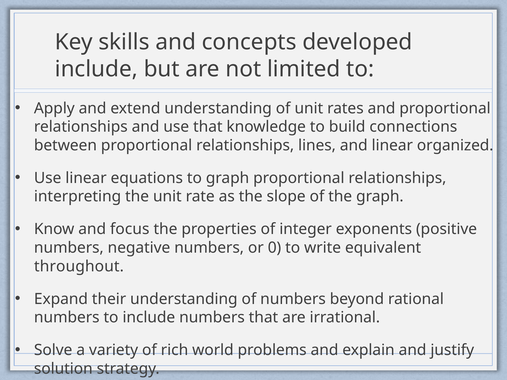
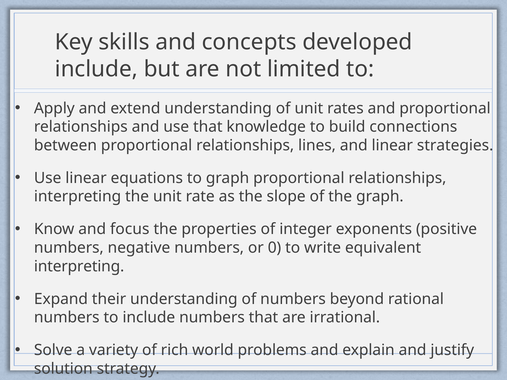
organized: organized -> strategies
throughout at (79, 266): throughout -> interpreting
